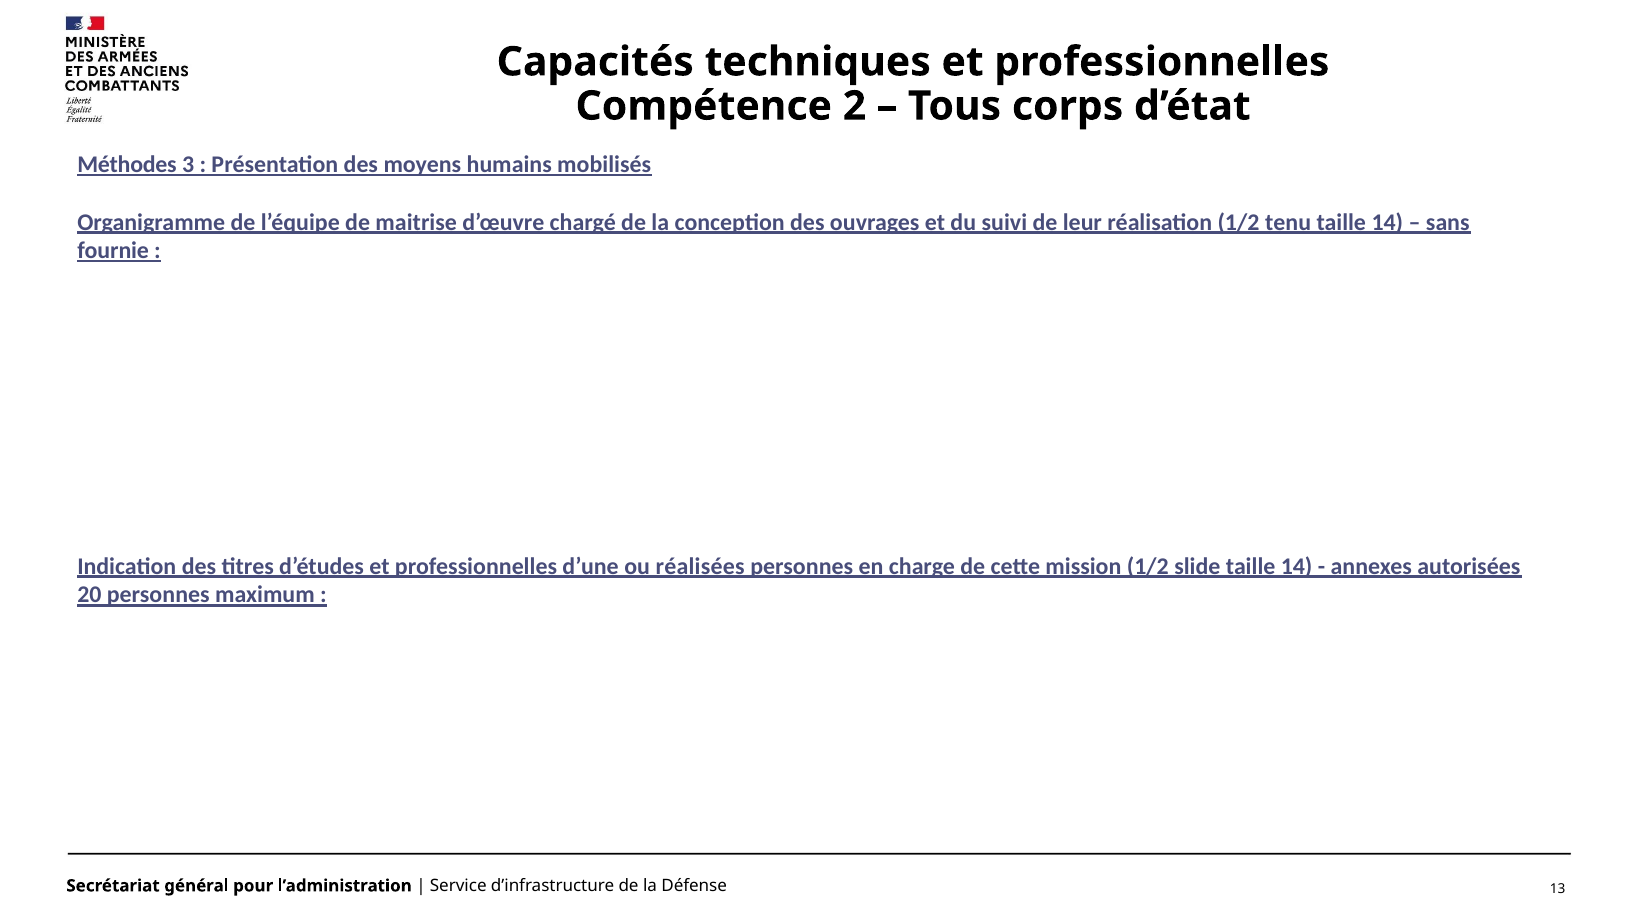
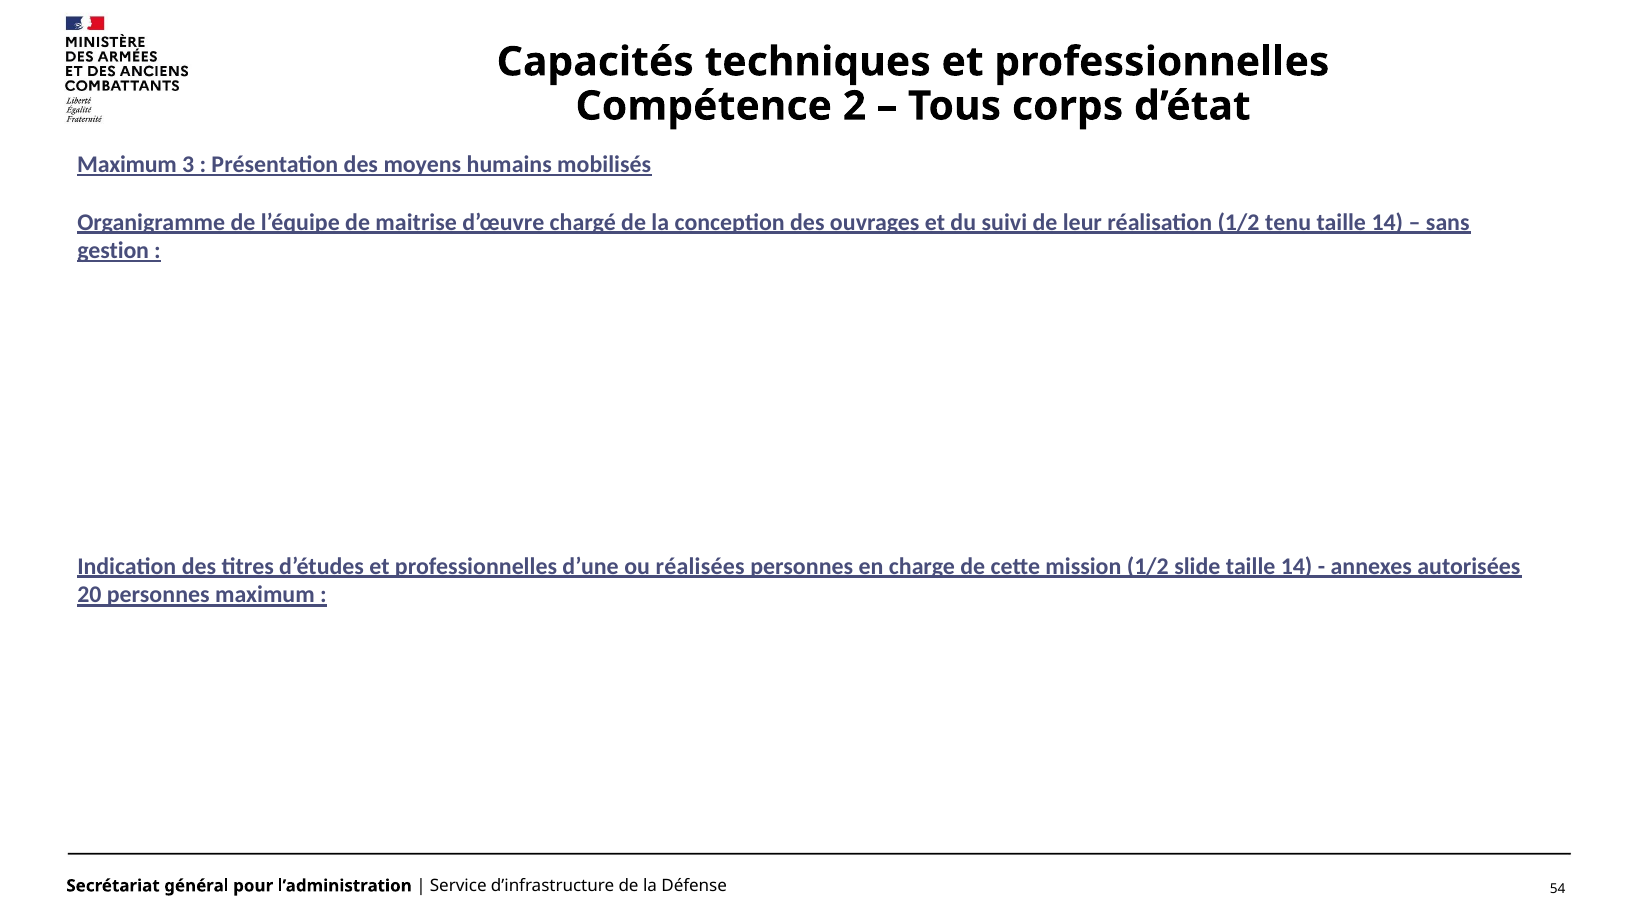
Méthodes at (127, 165): Méthodes -> Maximum
fournie: fournie -> gestion
13: 13 -> 54
